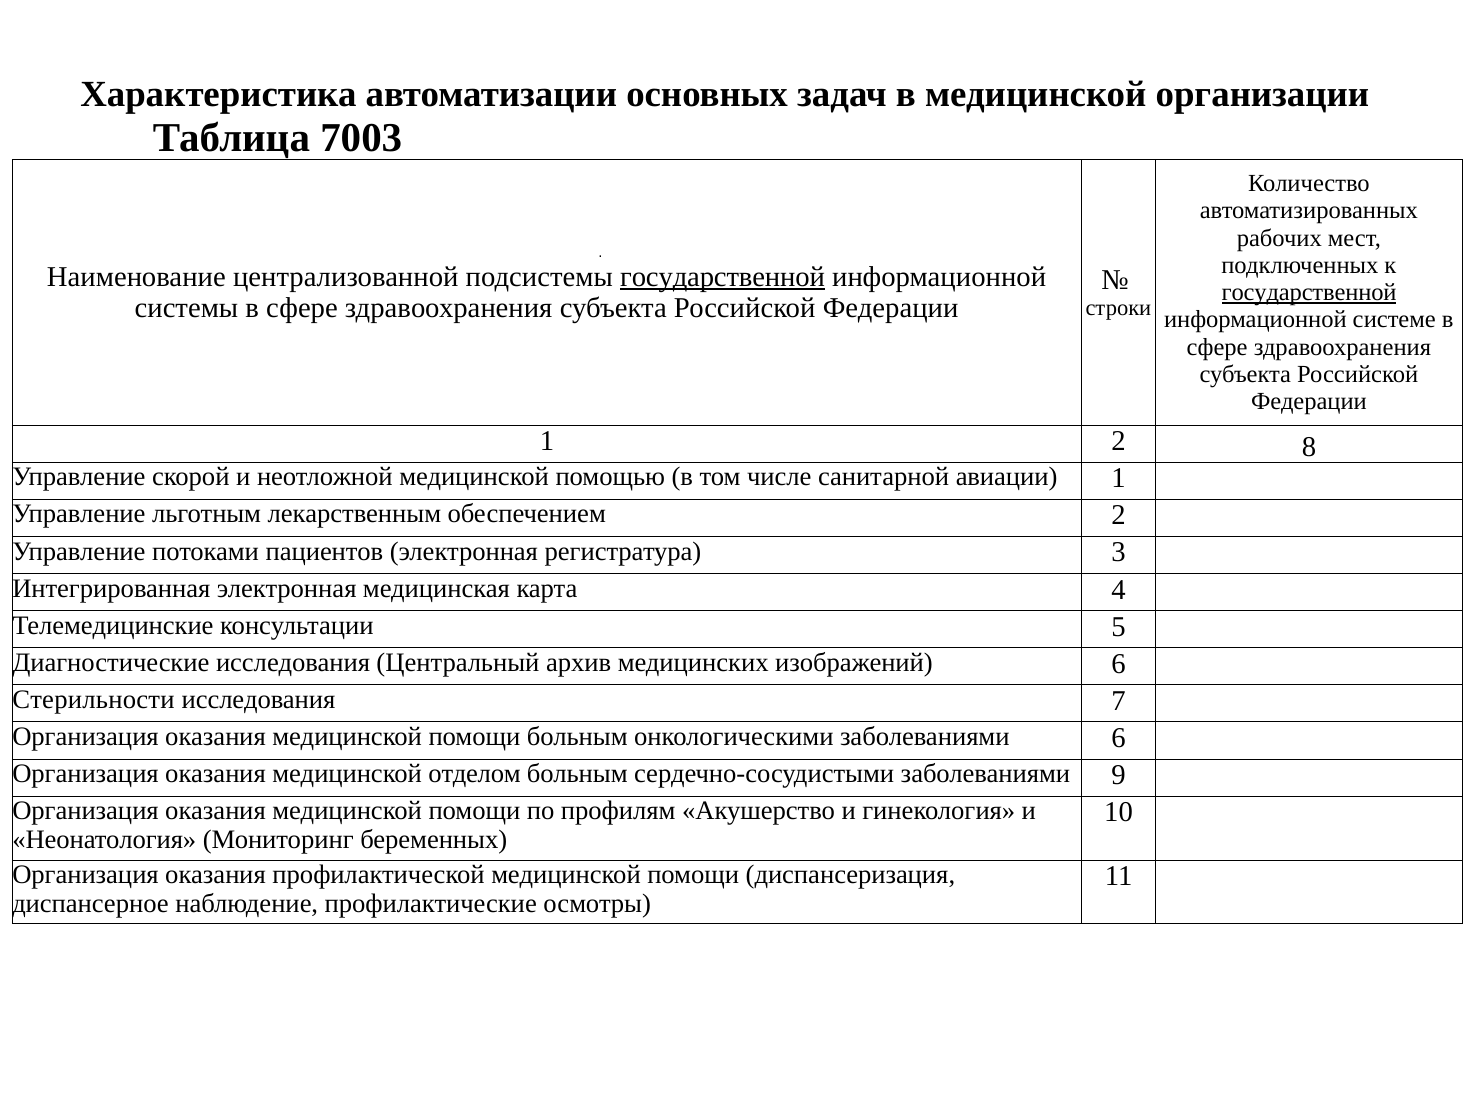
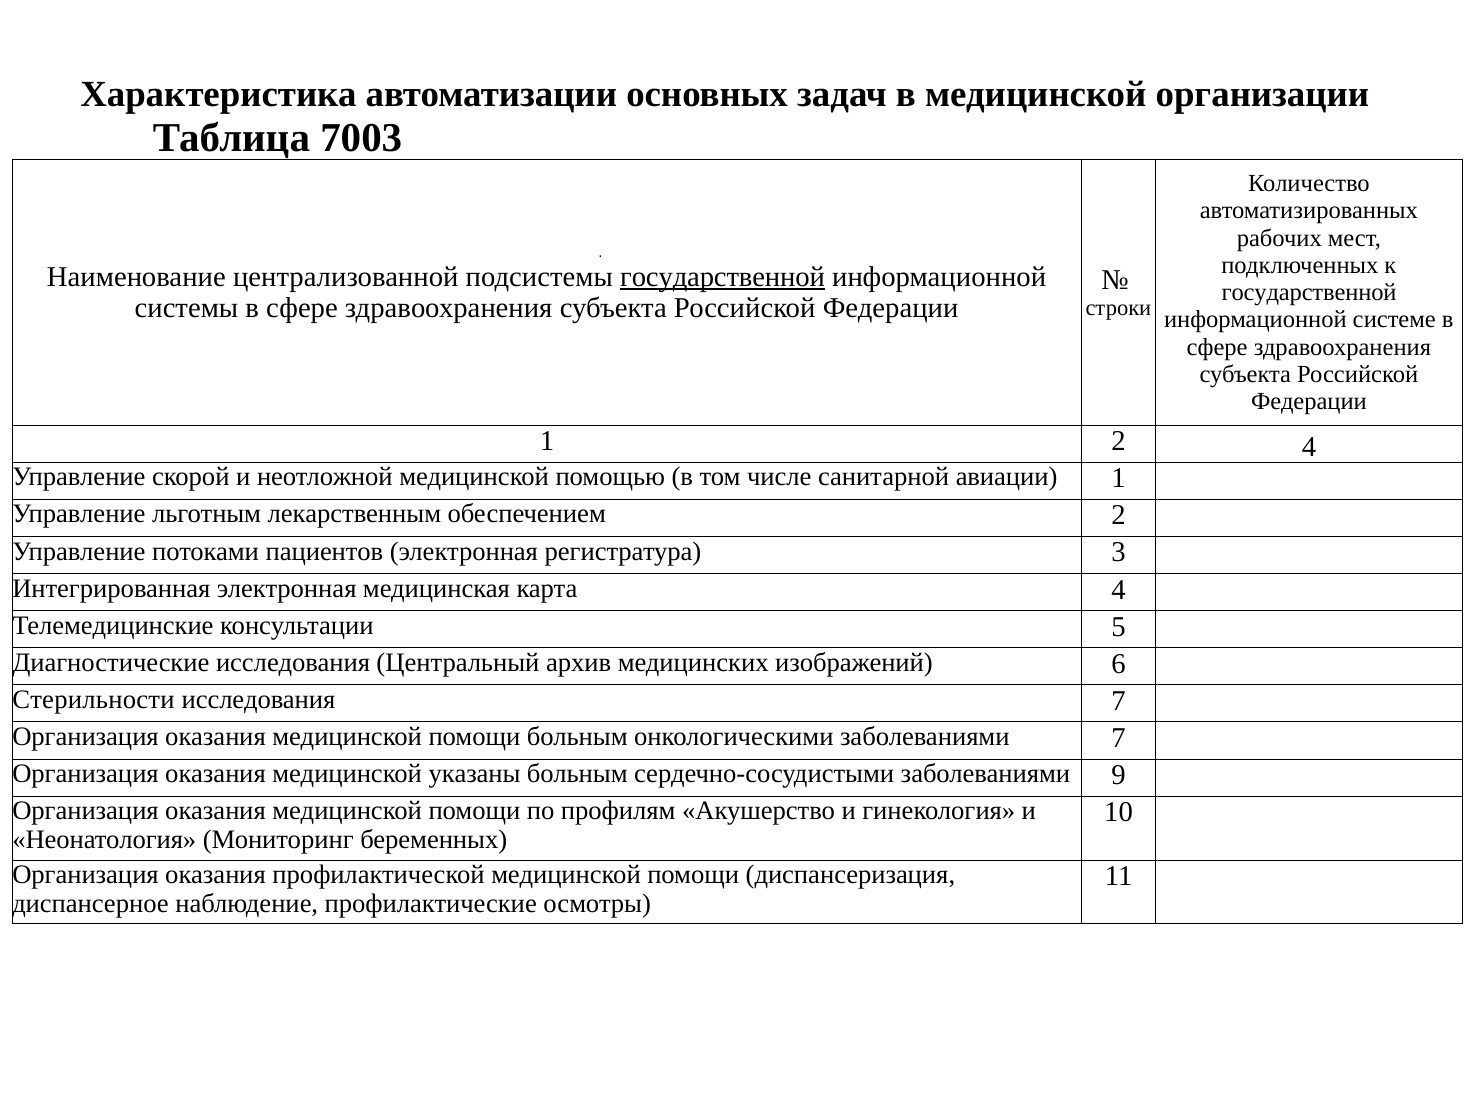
государственной at (1309, 293) underline: present -> none
2 8: 8 -> 4
заболеваниями 6: 6 -> 7
отделом: отделом -> указаны
